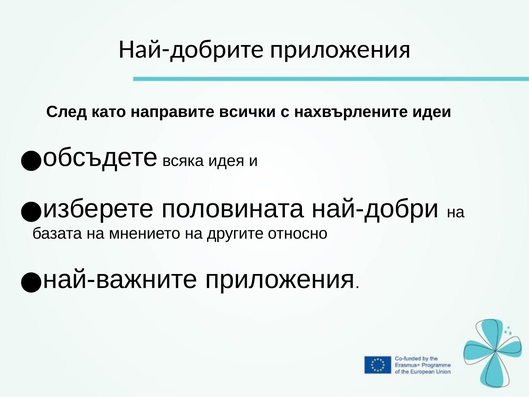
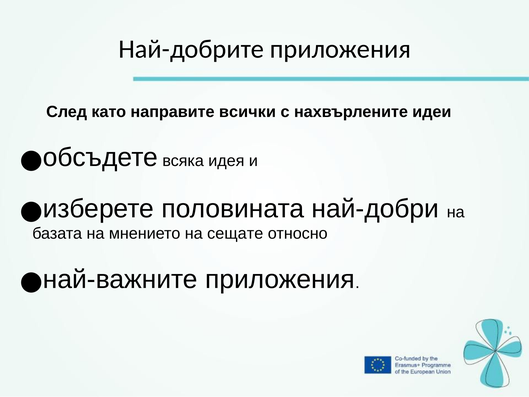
другите: другите -> сещате
